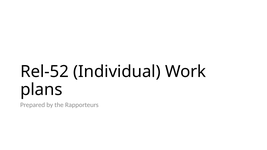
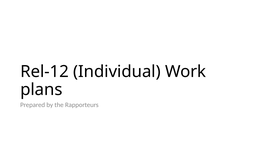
Rel-52: Rel-52 -> Rel-12
